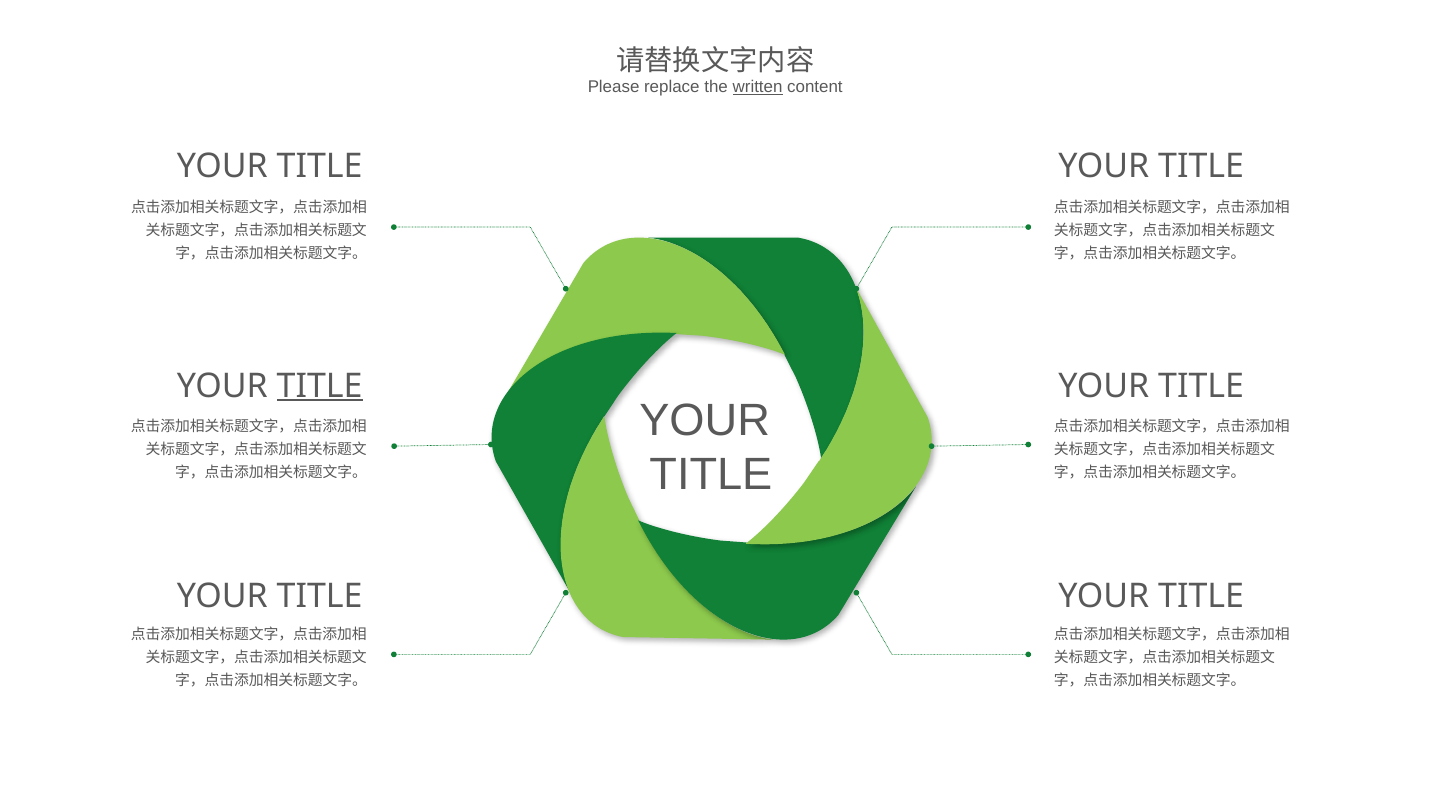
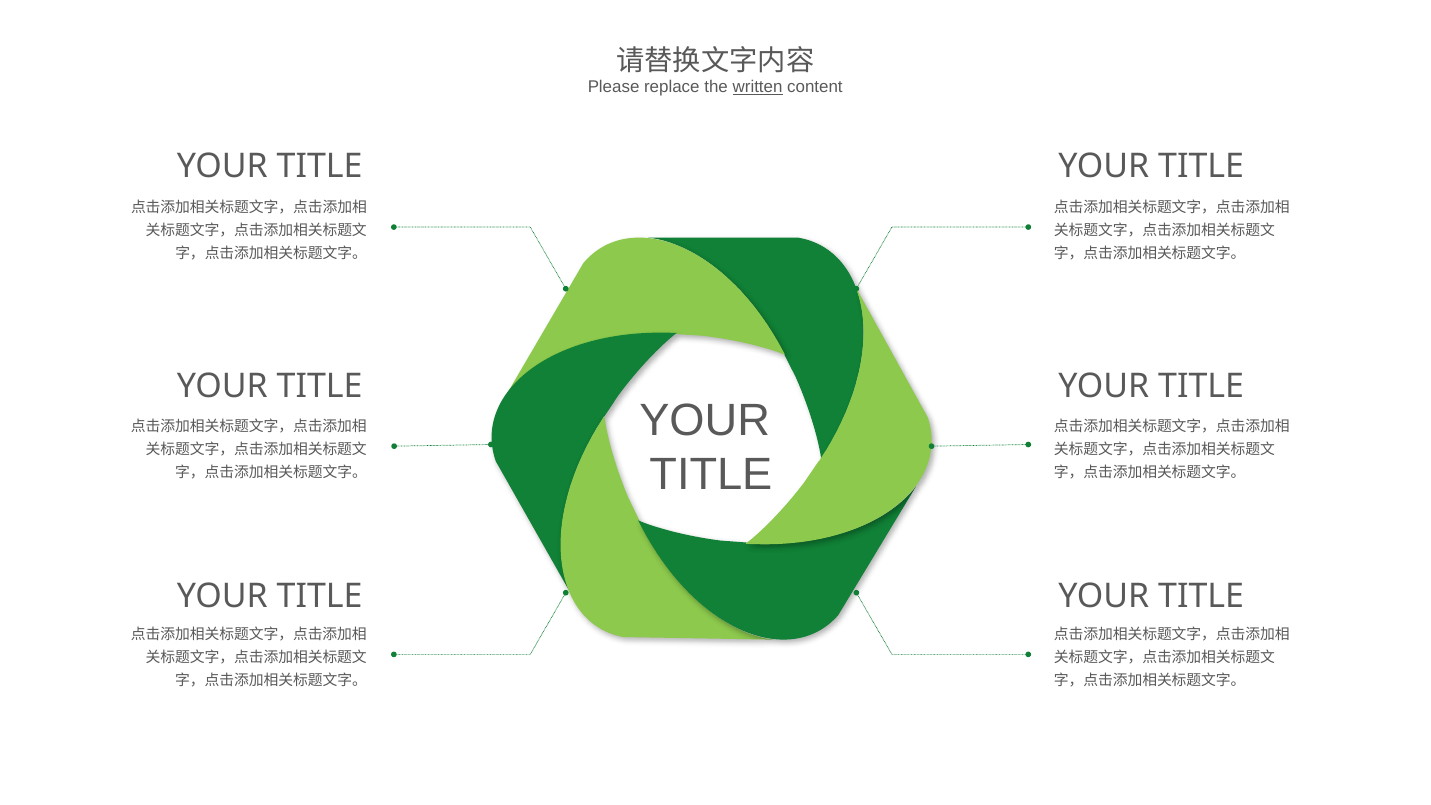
TITLE at (320, 386) underline: present -> none
